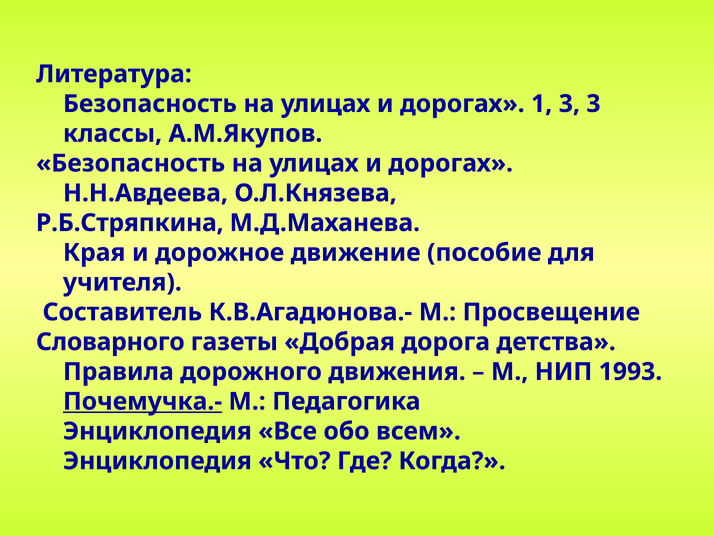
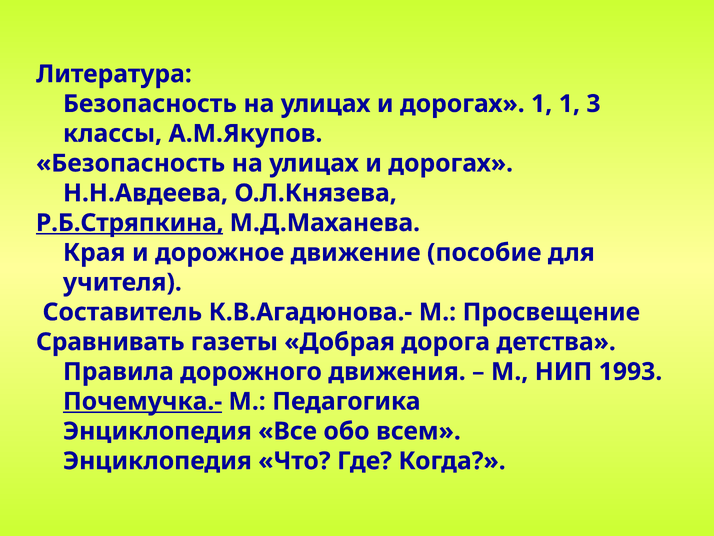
1 3: 3 -> 1
Р.Б.Стряпкина underline: none -> present
Словарного: Словарного -> Сравнивать
